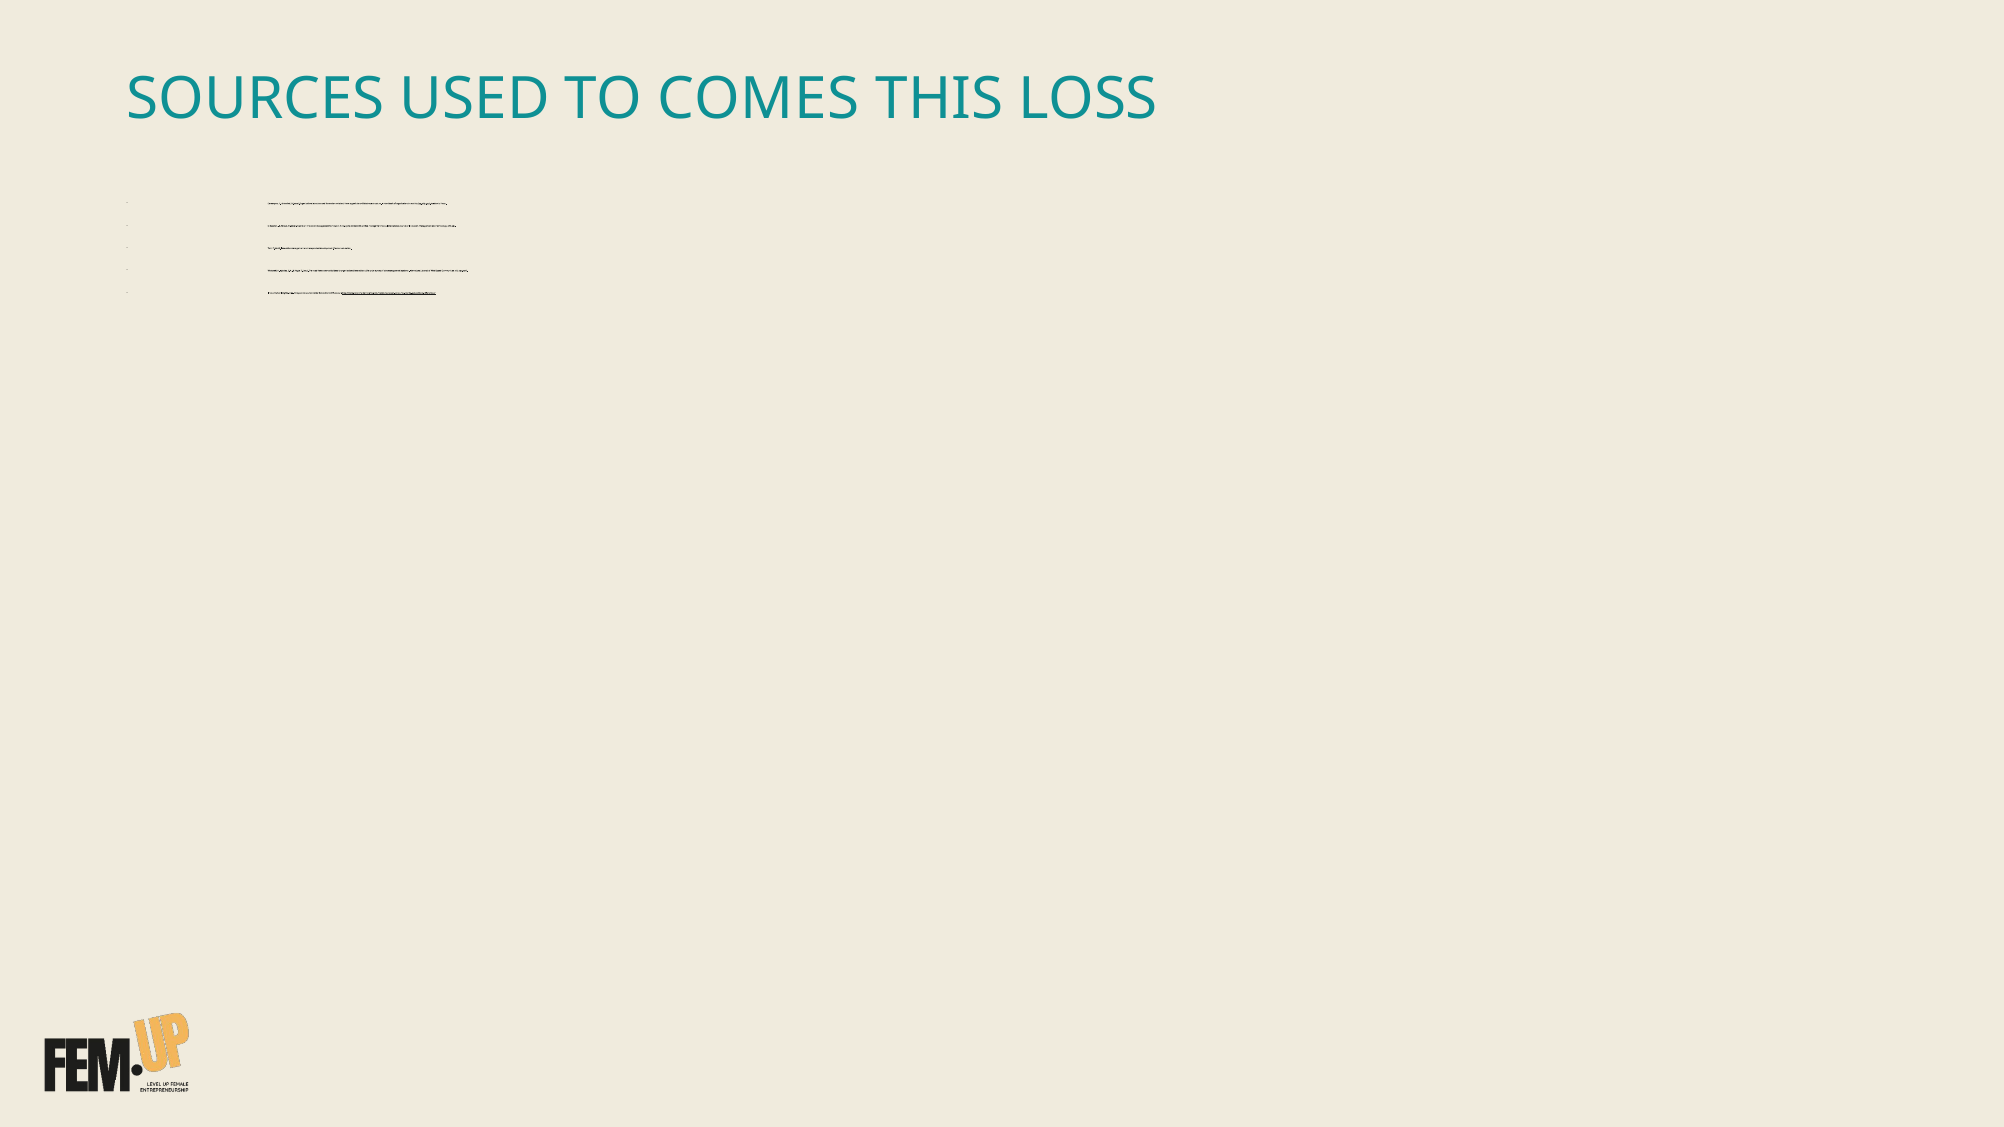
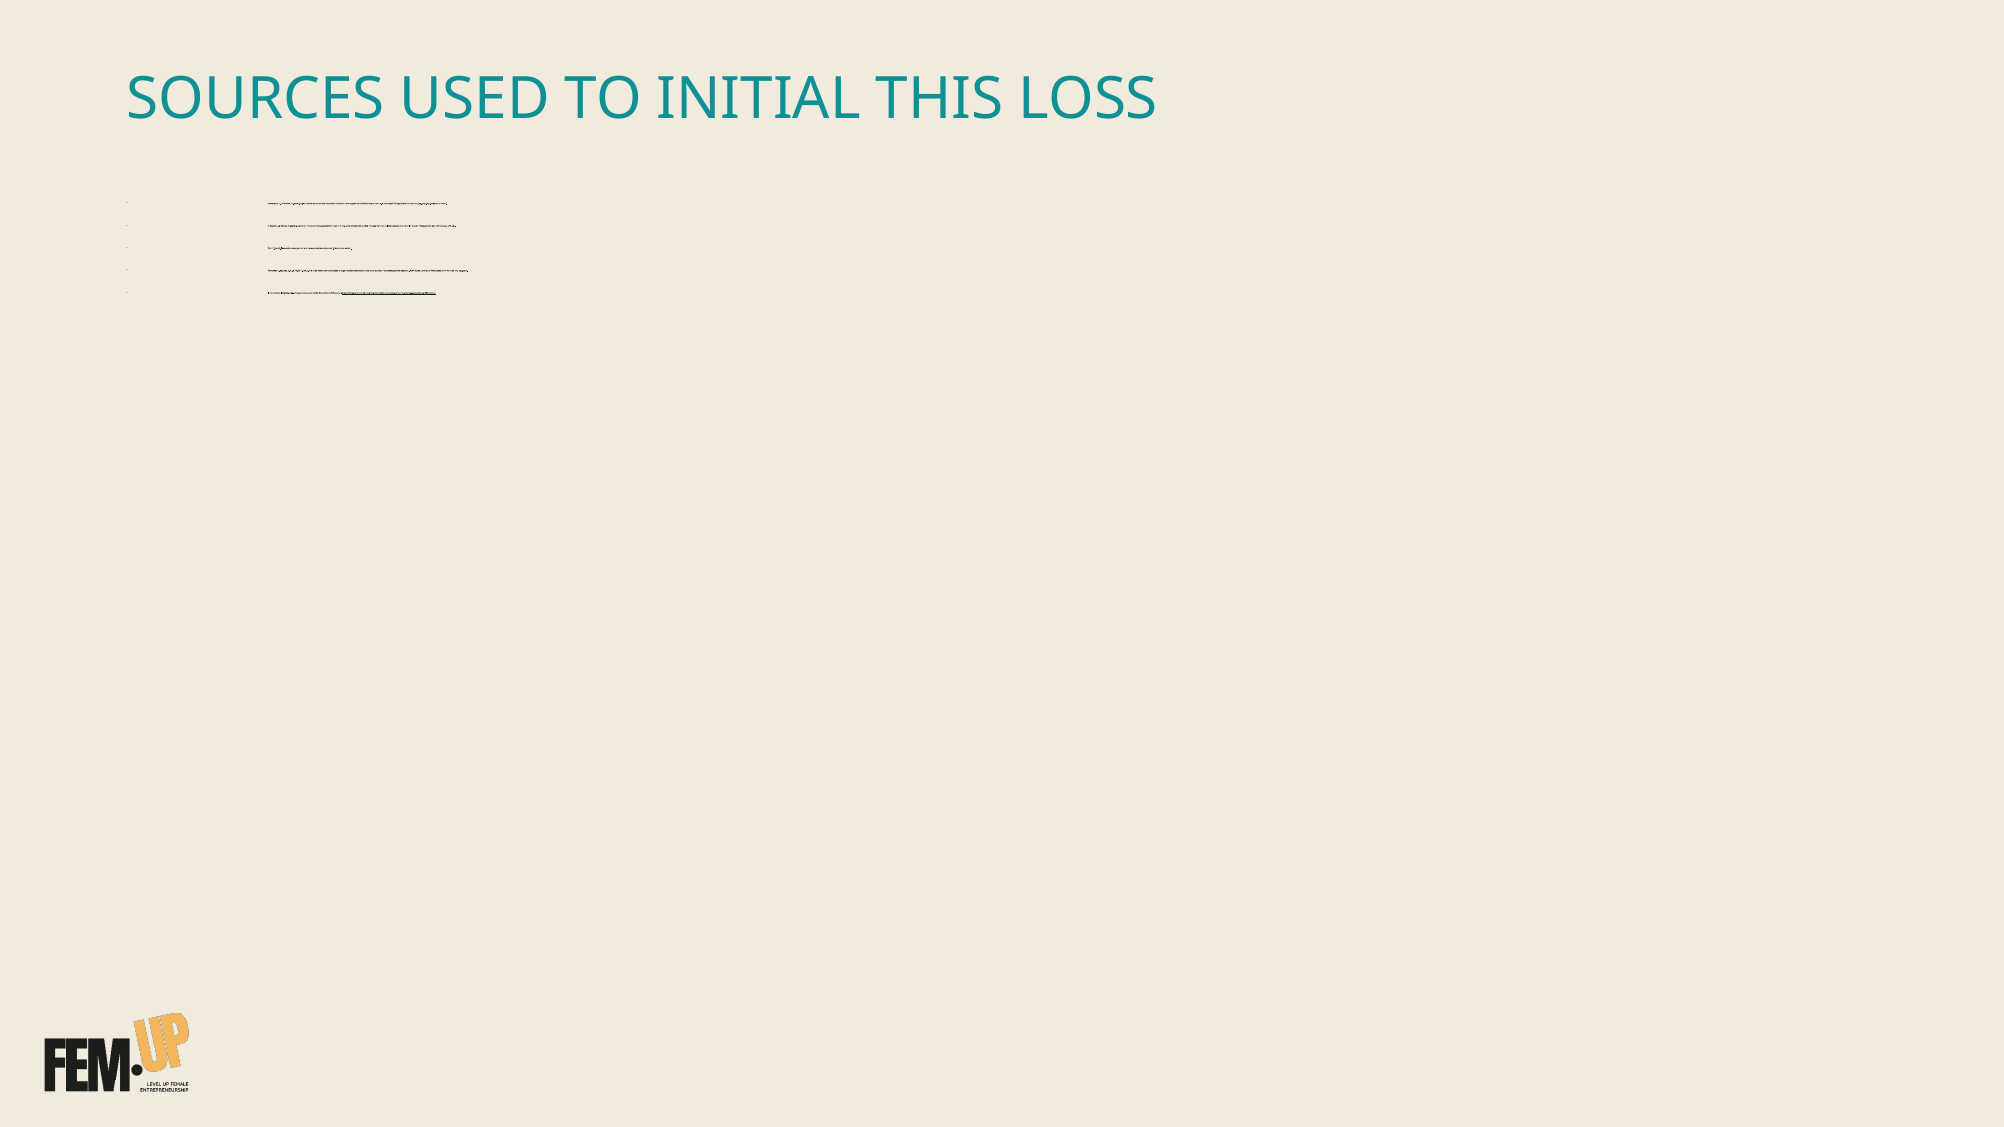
COMES: COMES -> INITIAL
